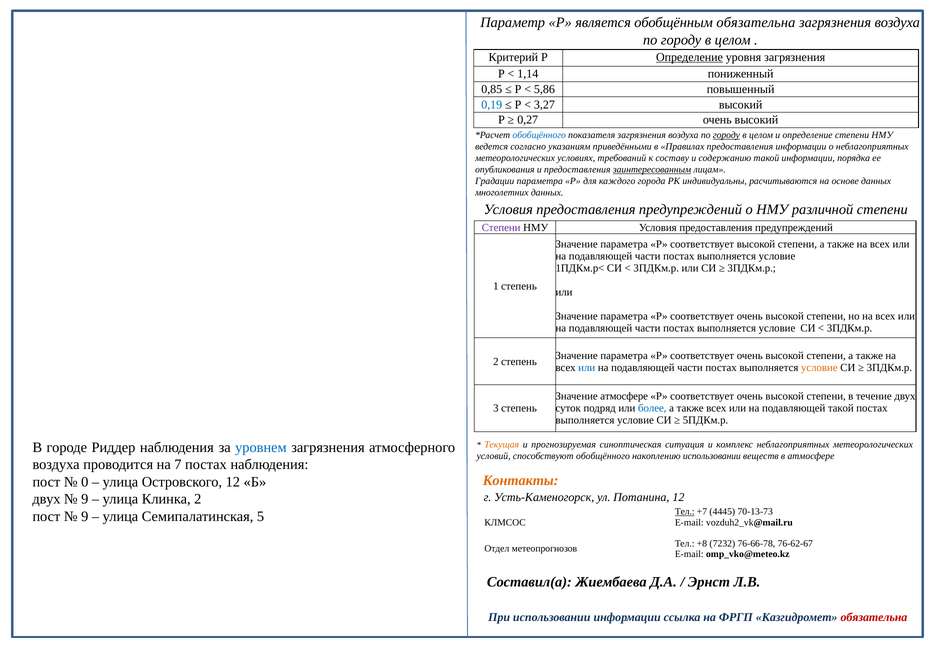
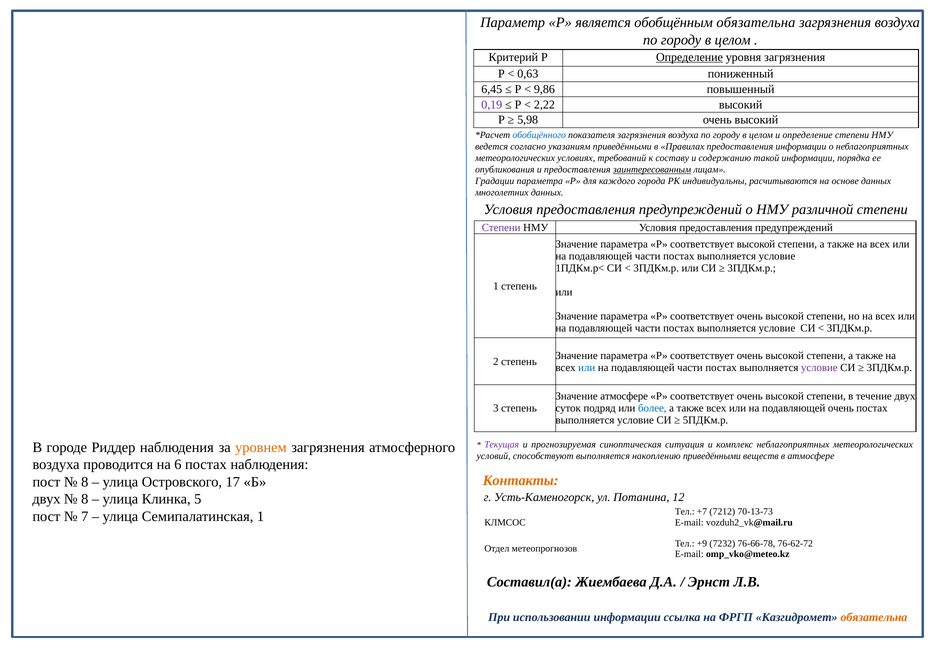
1,14: 1,14 -> 0,63
0,85: 0,85 -> 6,45
5,86: 5,86 -> 9,86
0,19 colour: blue -> purple
3,27: 3,27 -> 2,22
0,27: 0,27 -> 5,98
городу at (726, 135) underline: present -> none
условие at (819, 367) colour: orange -> purple
подавляющей такой: такой -> очень
уровнем colour: blue -> orange
Текущая colour: orange -> purple
способствуют обобщённого: обобщённого -> выполняется
накоплению использовании: использовании -> приведёнными
7: 7 -> 6
0 at (85, 481): 0 -> 8
Островского 12: 12 -> 17
9 at (85, 499): 9 -> 8
Клинка 2: 2 -> 5
Тел at (685, 511) underline: present -> none
4445: 4445 -> 7212
9 at (85, 516): 9 -> 7
Семипалатинская 5: 5 -> 1
+8: +8 -> +9
76-62-67: 76-62-67 -> 76-62-72
обязательна at (874, 616) colour: red -> orange
